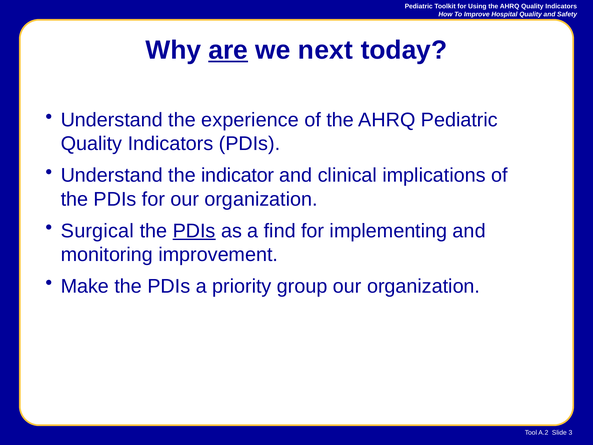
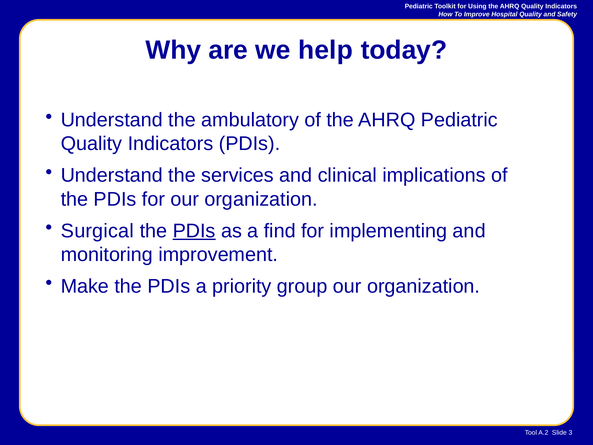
are underline: present -> none
next: next -> help
experience: experience -> ambulatory
indicator: indicator -> services
